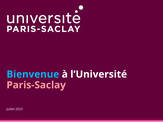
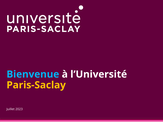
Paris-Saclay colour: pink -> yellow
